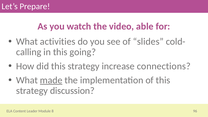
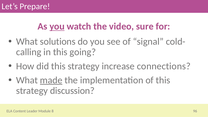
you at (57, 26) underline: none -> present
able: able -> sure
activities: activities -> solutions
slides: slides -> signal
